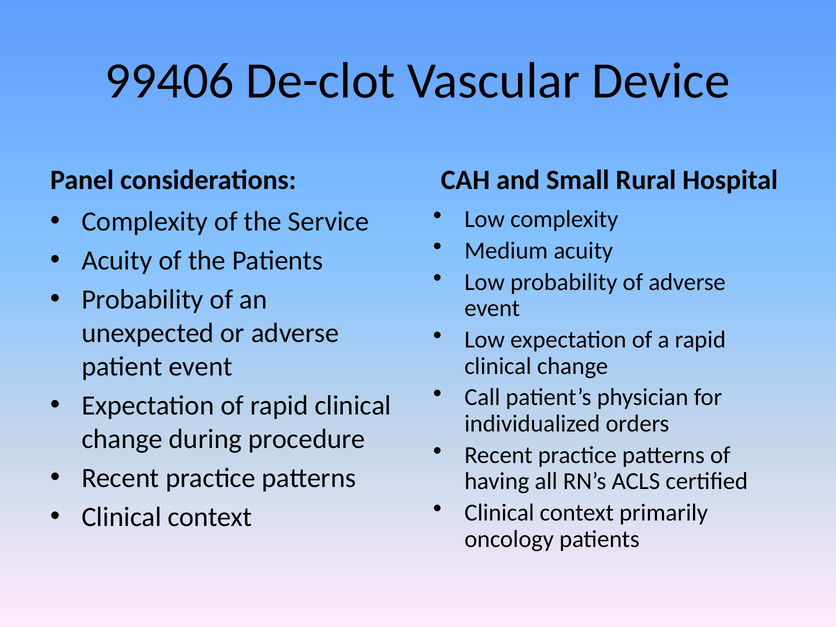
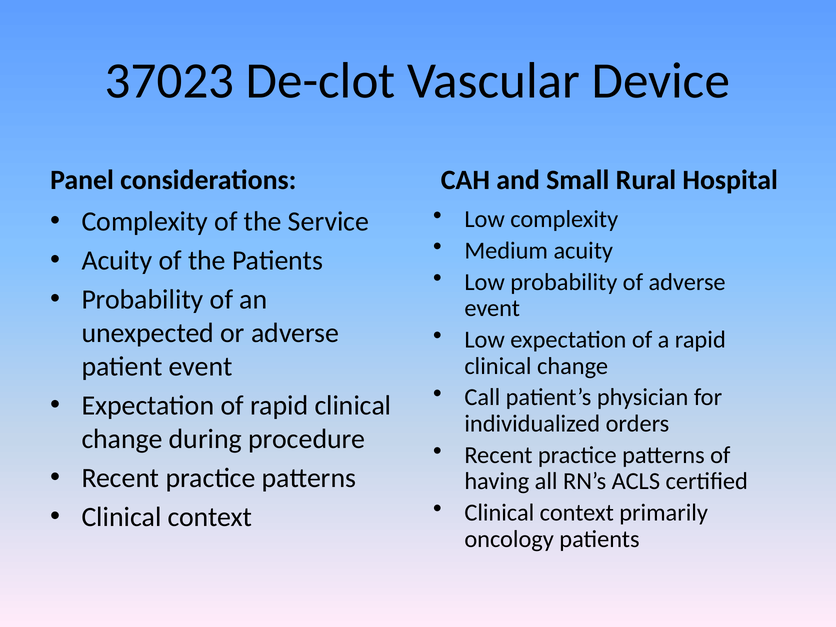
99406: 99406 -> 37023
